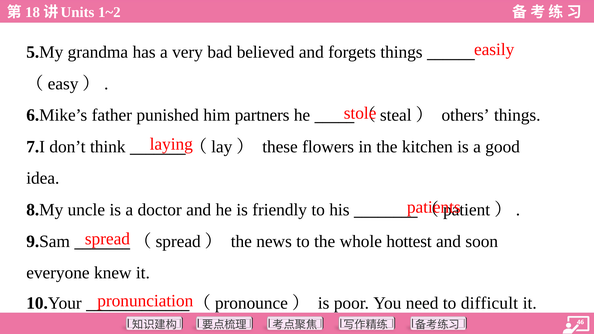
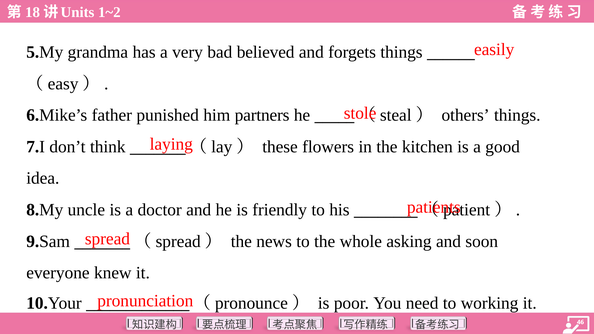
hottest: hottest -> asking
difficult: difficult -> working
